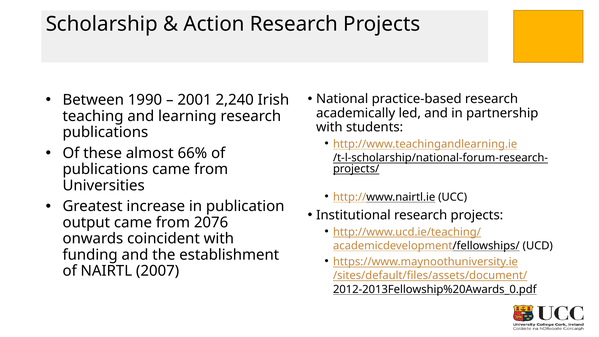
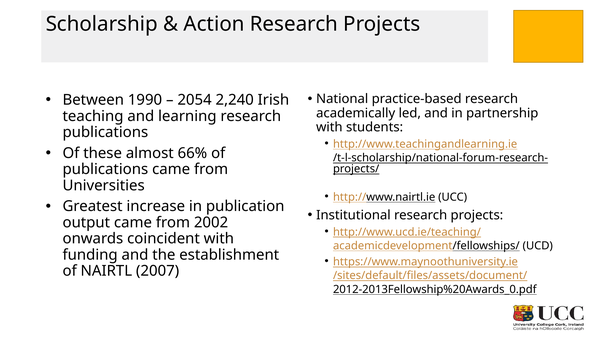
2001: 2001 -> 2054
2076: 2076 -> 2002
